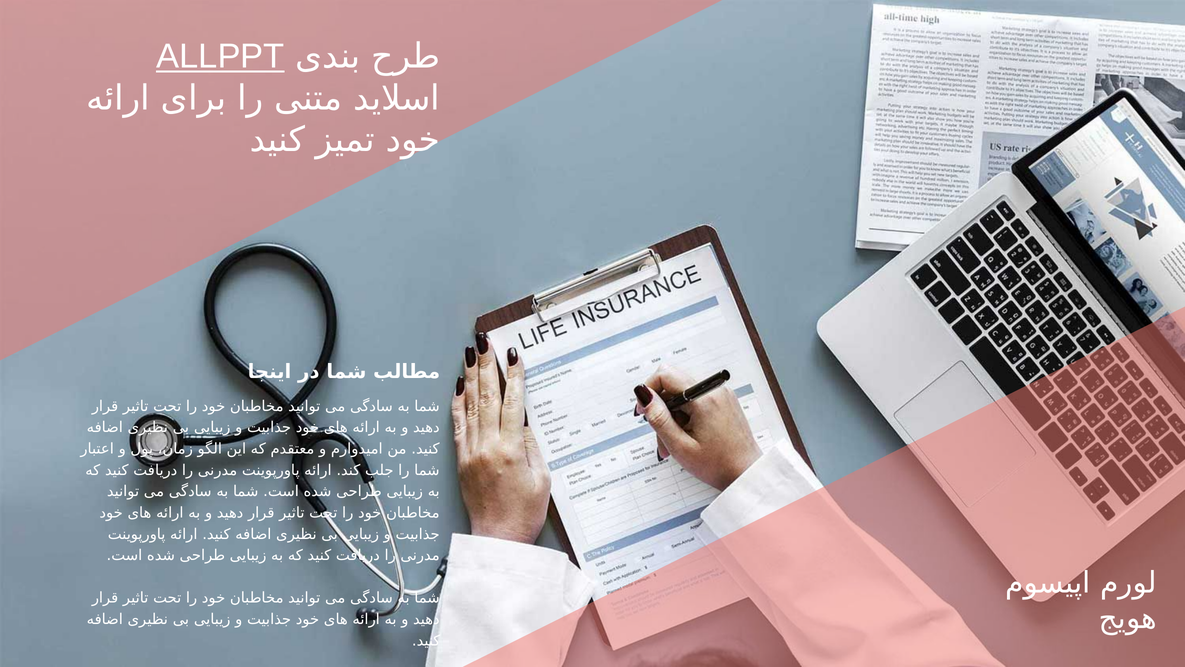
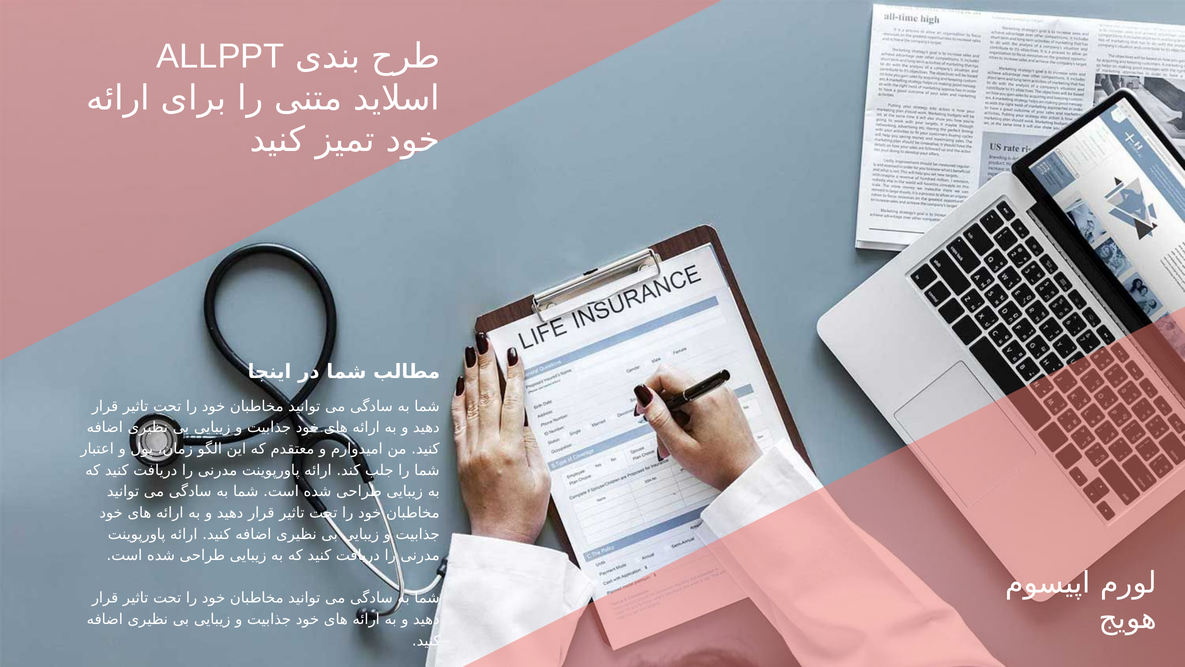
ALLPPT underline: present -> none
